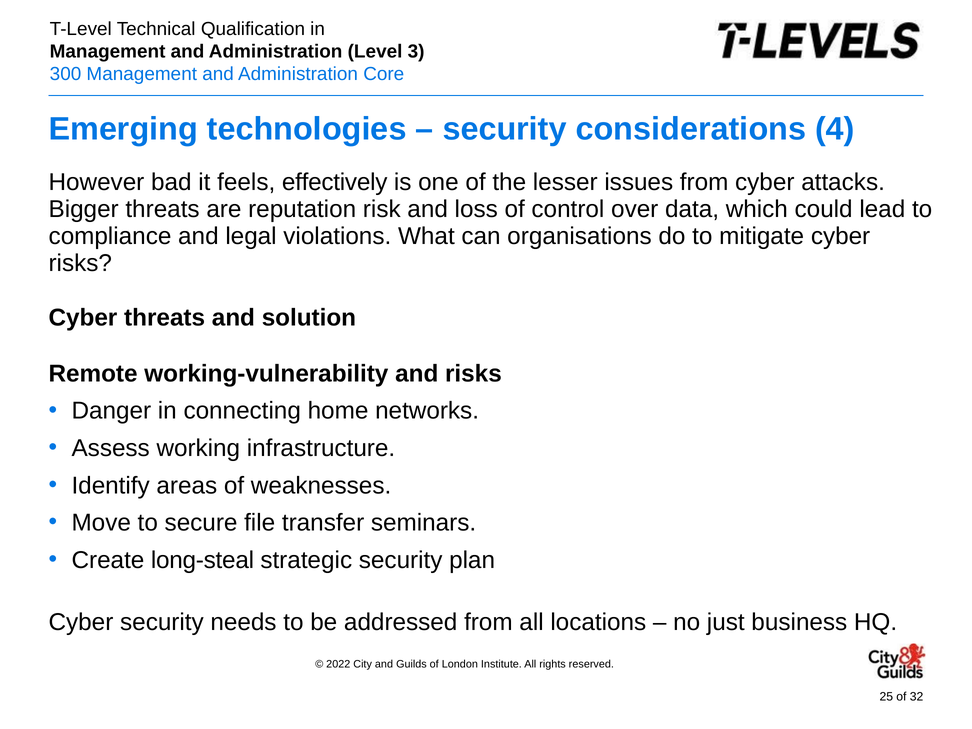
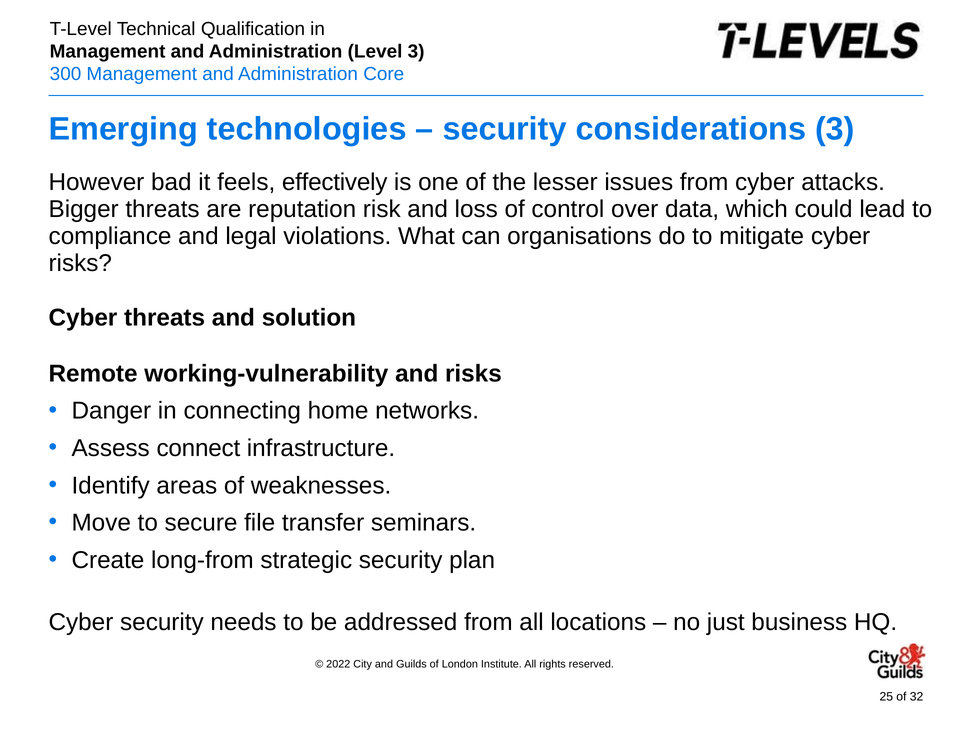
considerations 4: 4 -> 3
working: working -> connect
long-steal: long-steal -> long-from
